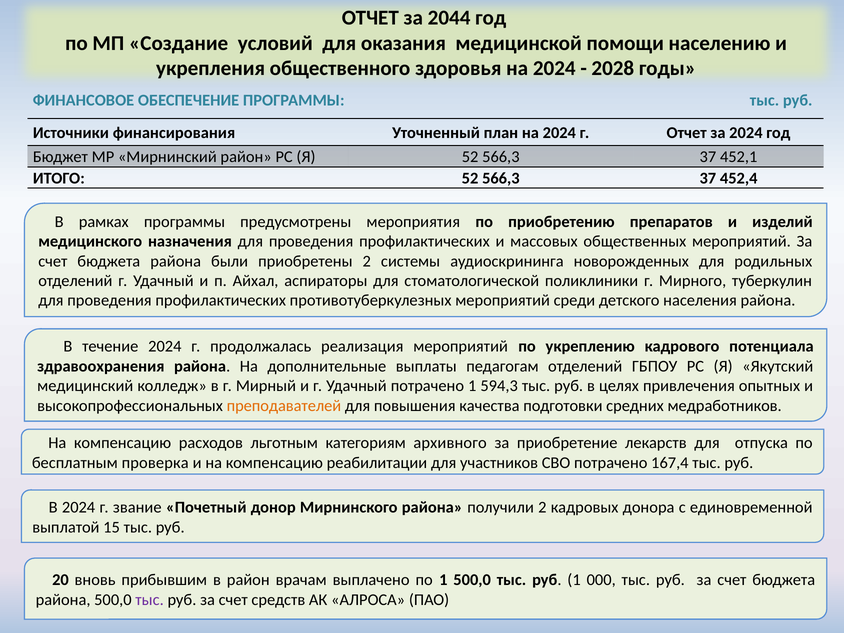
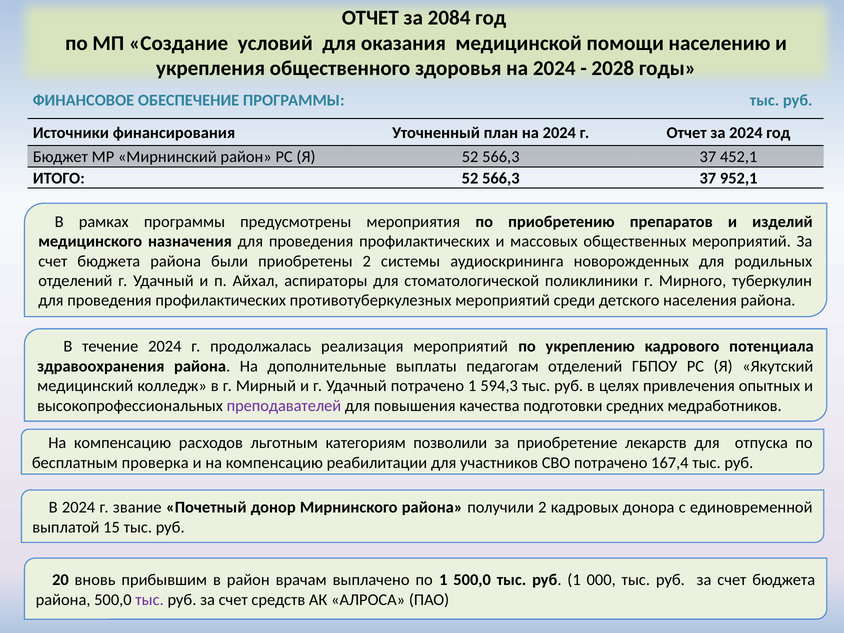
2044: 2044 -> 2084
452,4: 452,4 -> 952,1
преподавателей colour: orange -> purple
архивного: архивного -> позволили
